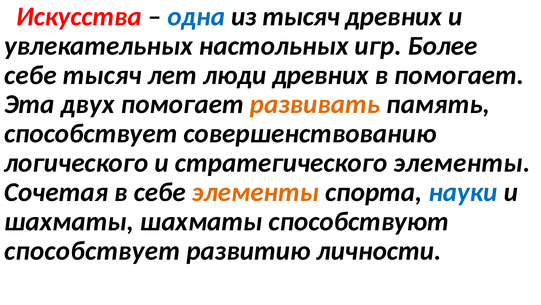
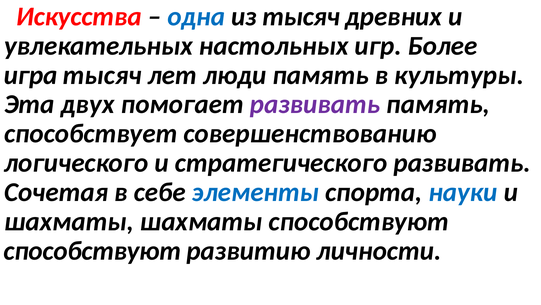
себе at (30, 75): себе -> игра
люди древних: древних -> память
в помогает: помогает -> культуры
развивать at (315, 104) colour: orange -> purple
стратегического элементы: элементы -> развивать
элементы at (256, 192) colour: orange -> blue
способствует at (92, 250): способствует -> способствуют
